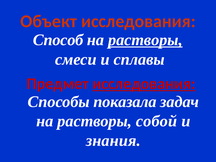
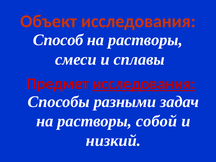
растворы at (145, 40) underline: present -> none
показала: показала -> разными
знания: знания -> низкий
